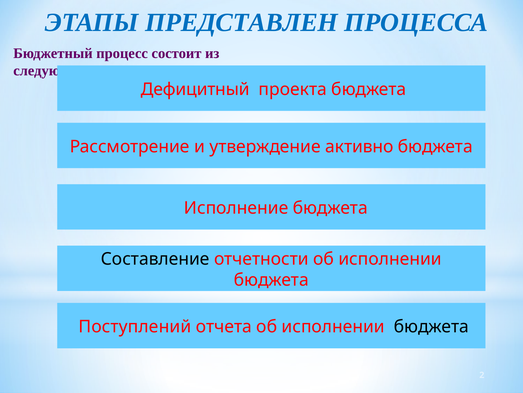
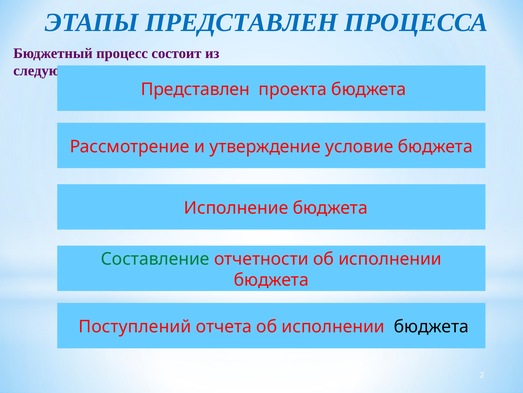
Дефицитный at (195, 89): Дефицитный -> Представлен
активно: активно -> условие
Составление colour: black -> green
